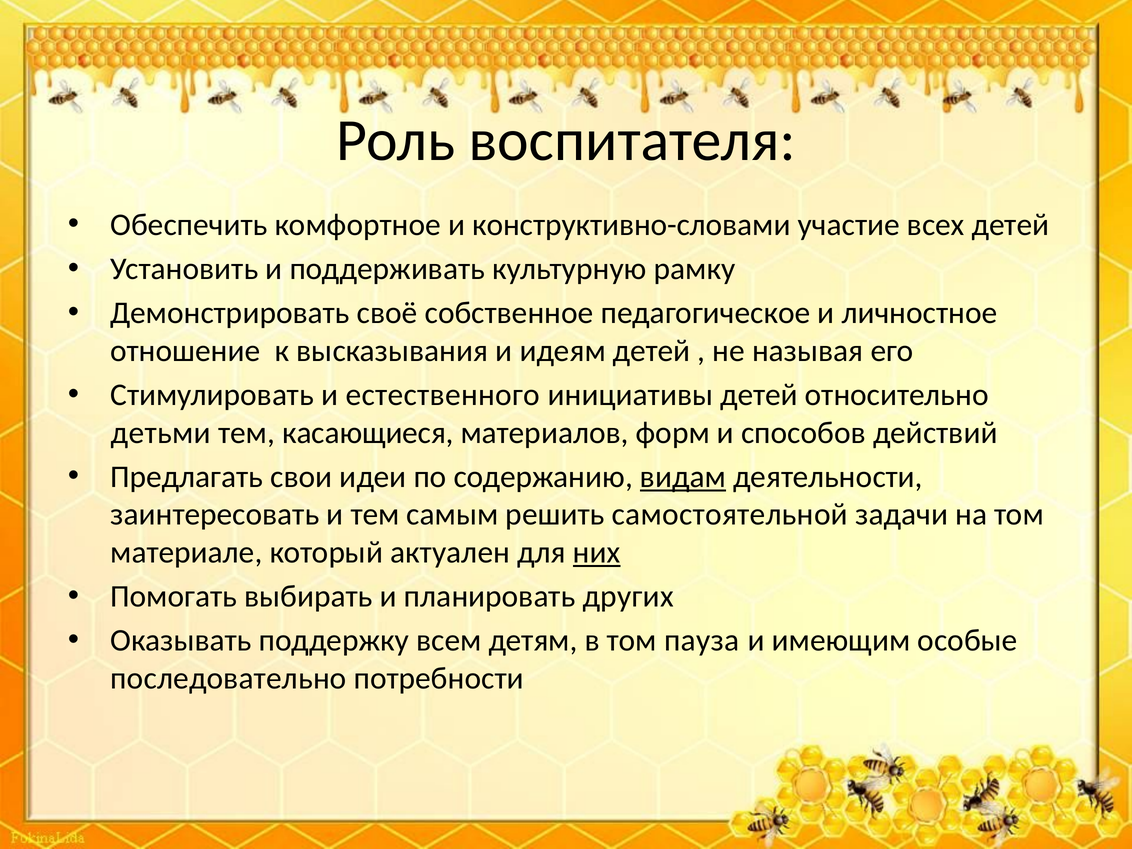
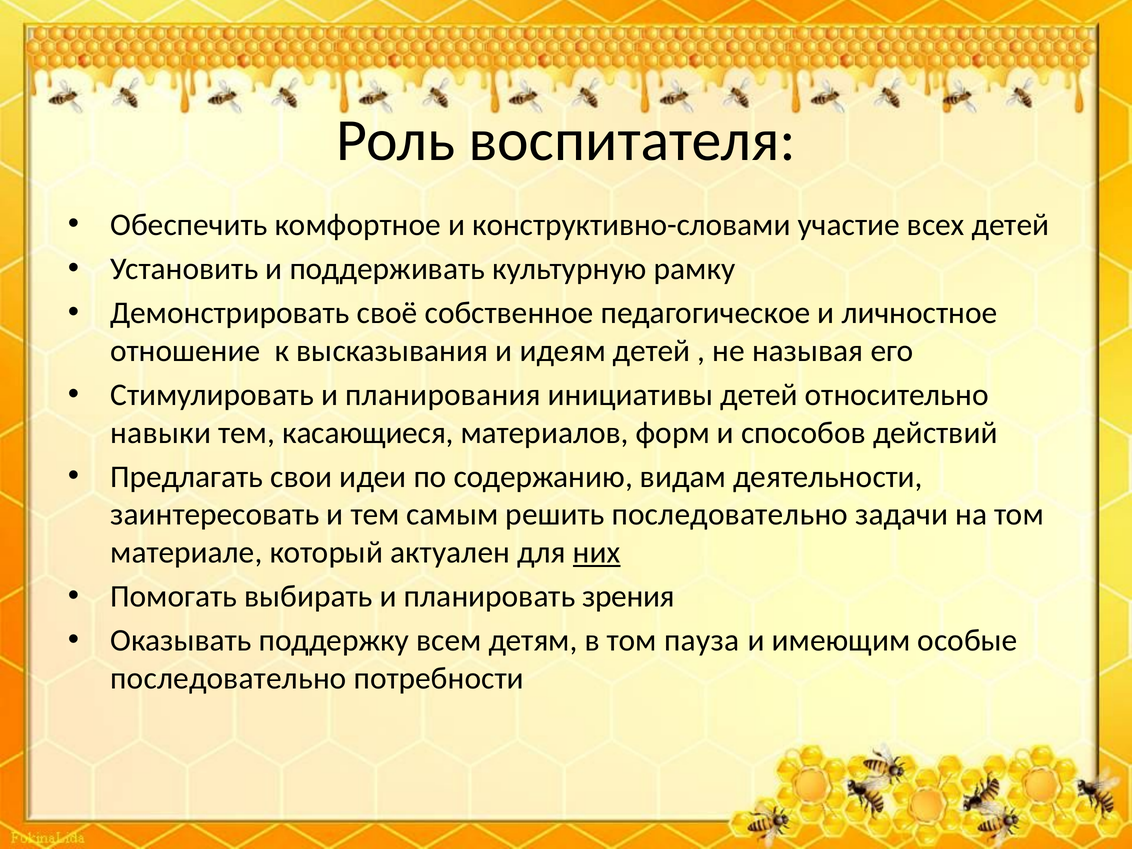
естественного: естественного -> планирования
детьми: детьми -> навыки
видам underline: present -> none
решить самостоятельной: самостоятельной -> последовательно
других: других -> зрения
